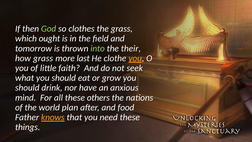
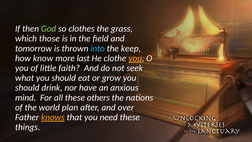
ought: ought -> those
into colour: light green -> light blue
their: their -> keep
how grass: grass -> know
food: food -> over
